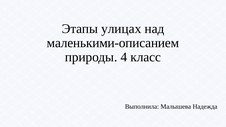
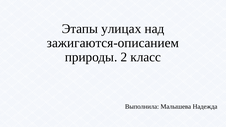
маленькими-описанием: маленькими-описанием -> зажигаются-описанием
4: 4 -> 2
